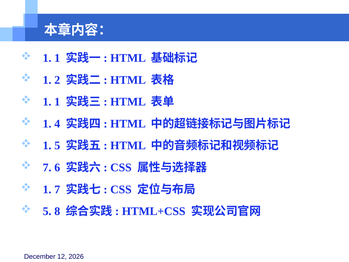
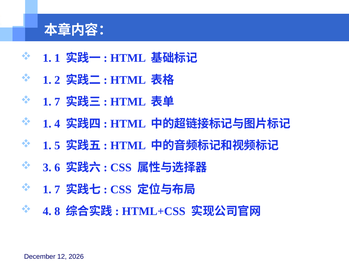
1 at (57, 102): 1 -> 7
7 at (47, 167): 7 -> 3
5 at (47, 211): 5 -> 4
